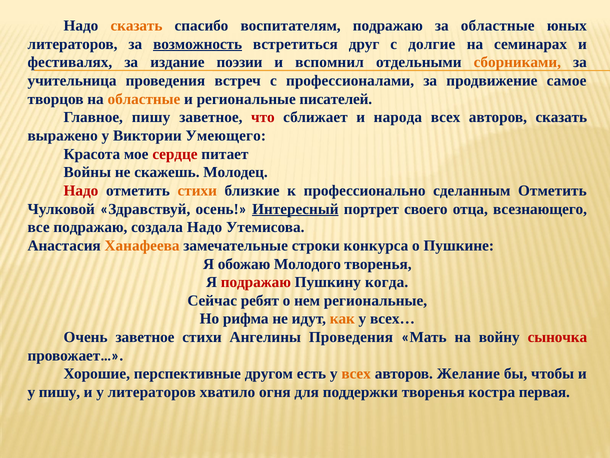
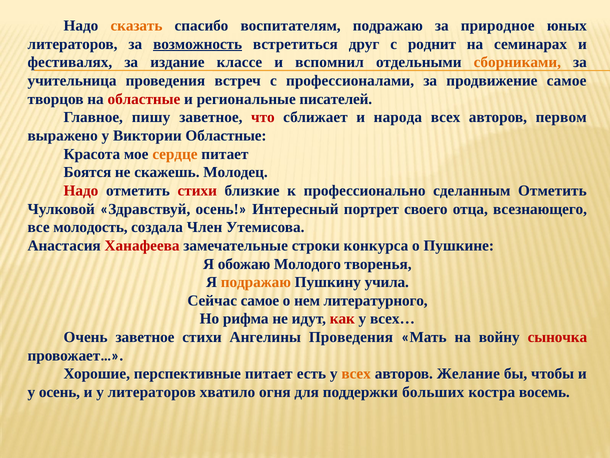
за областные: областные -> природное
долгие: долгие -> роднит
поэзии: поэзии -> классе
областные at (144, 99) colour: orange -> red
авторов сказать: сказать -> первом
Виктории Умеющего: Умеющего -> Областные
сердце colour: red -> orange
Войны: Войны -> Боятся
стихи at (197, 190) colour: orange -> red
Интересный underline: present -> none
все подражаю: подражаю -> молодость
создала Надо: Надо -> Член
Ханафеева colour: orange -> red
подражаю at (256, 282) colour: red -> orange
когда: когда -> учила
Сейчас ребят: ребят -> самое
нем региональные: региональные -> литературного
как colour: orange -> red
перспективные другом: другом -> питает
у пишу: пишу -> осень
поддержки творенья: творенья -> больших
первая: первая -> восемь
